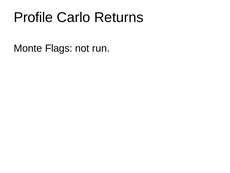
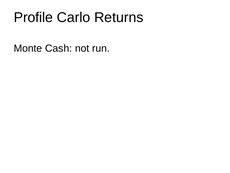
Flags: Flags -> Cash
